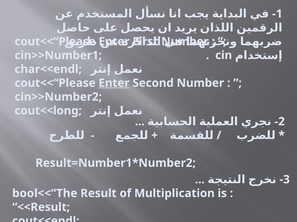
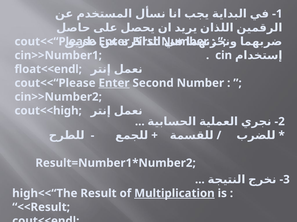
char<<endl: char<<endl -> float<<endl
cout<<long: cout<<long -> cout<<high
bool<<“The: bool<<“The -> high<<“The
Multiplication underline: none -> present
